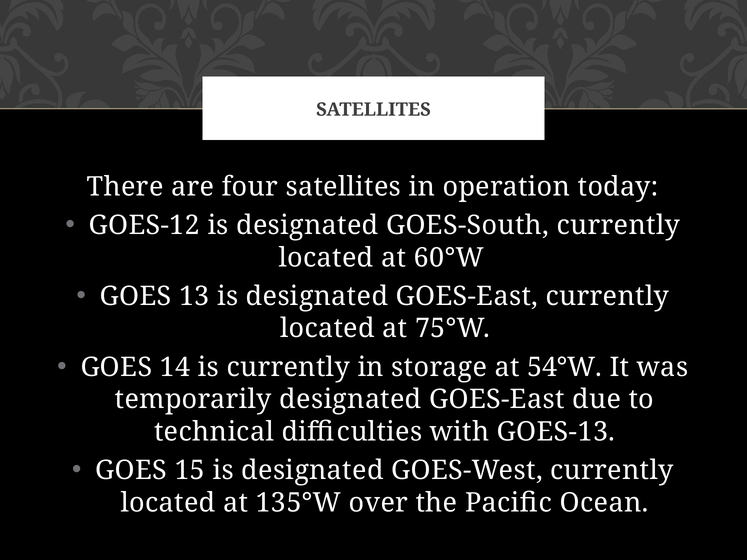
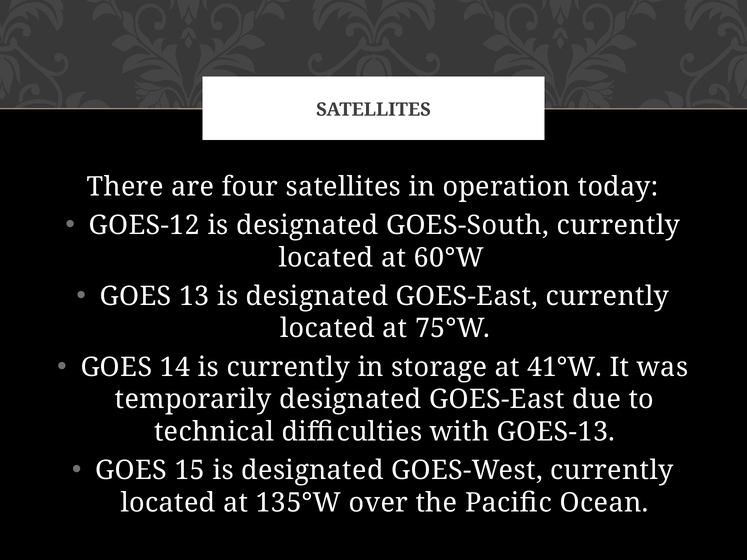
54°W: 54°W -> 41°W
